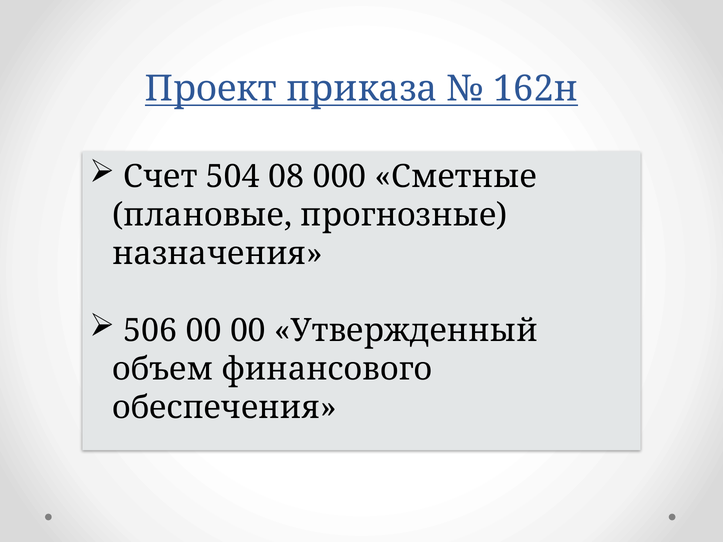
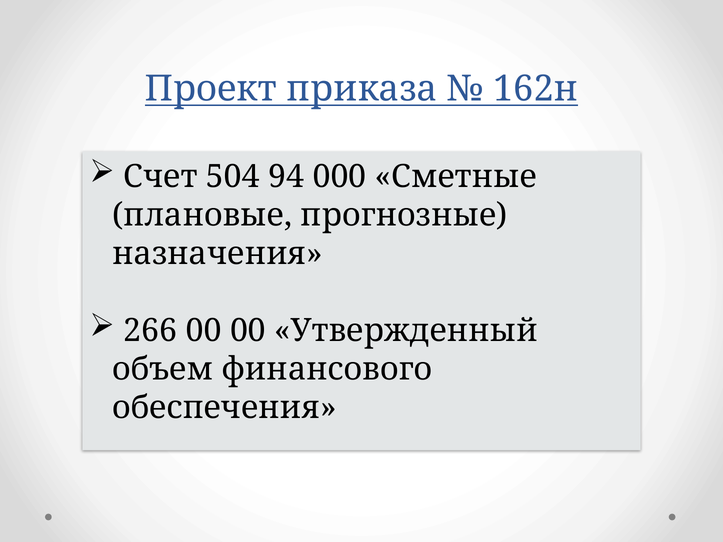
08: 08 -> 94
506: 506 -> 266
